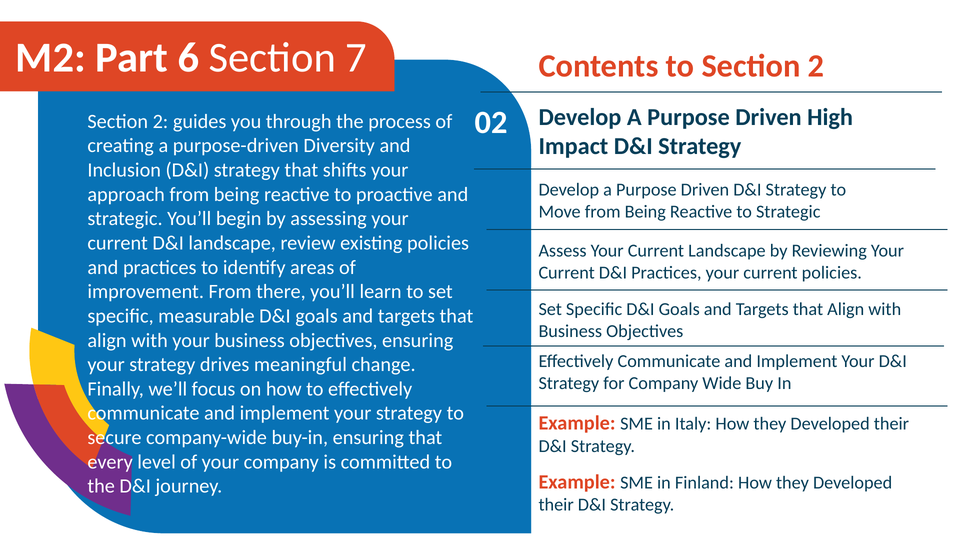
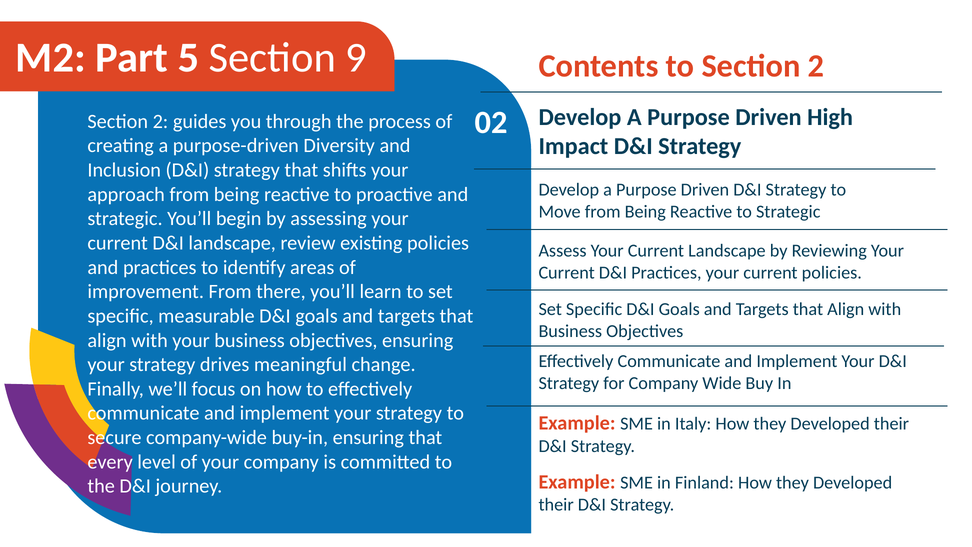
6: 6 -> 5
7: 7 -> 9
